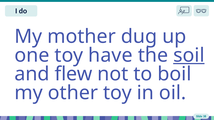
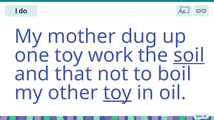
have: have -> work
flew: flew -> that
toy at (117, 93) underline: none -> present
